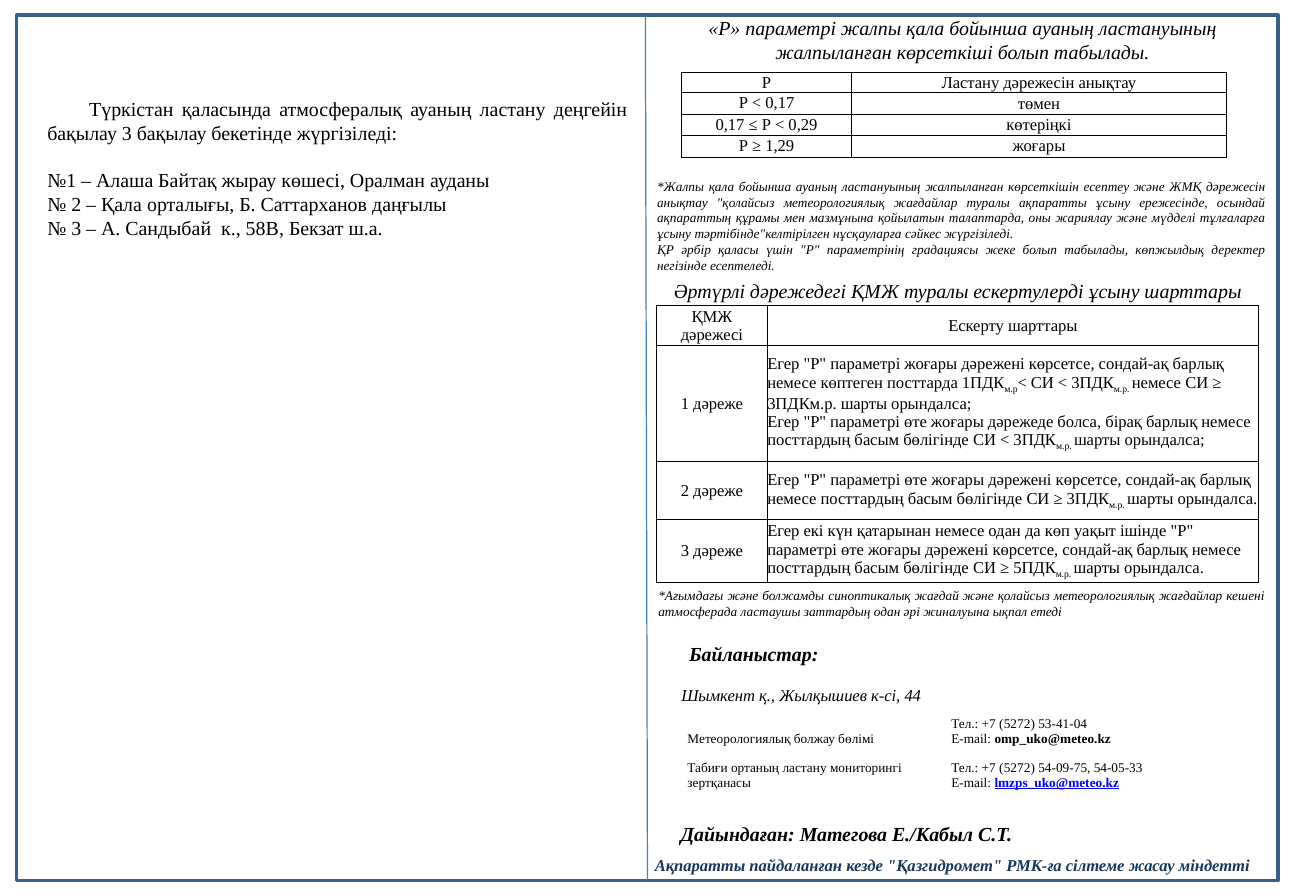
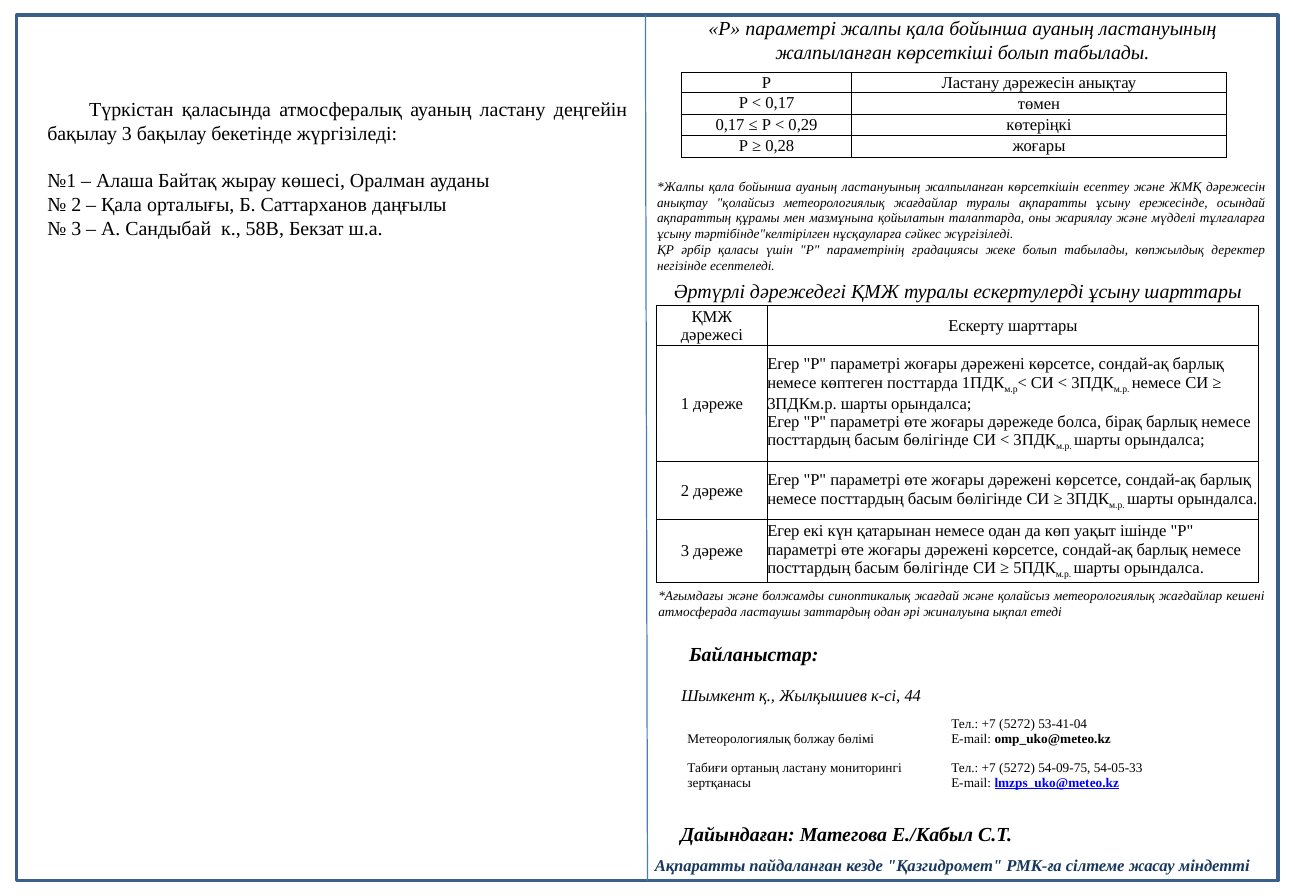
1,29: 1,29 -> 0,28
